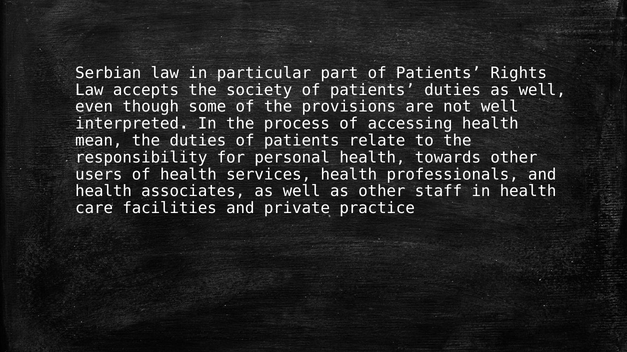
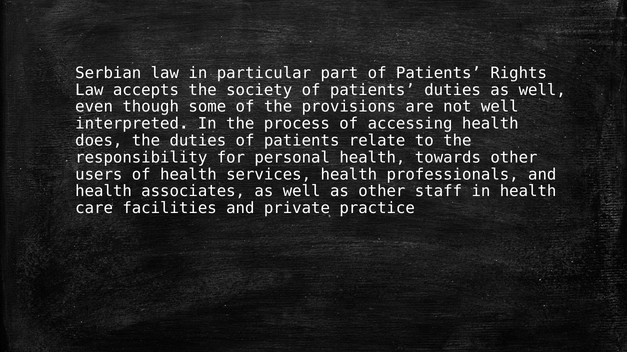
mean: mean -> does
